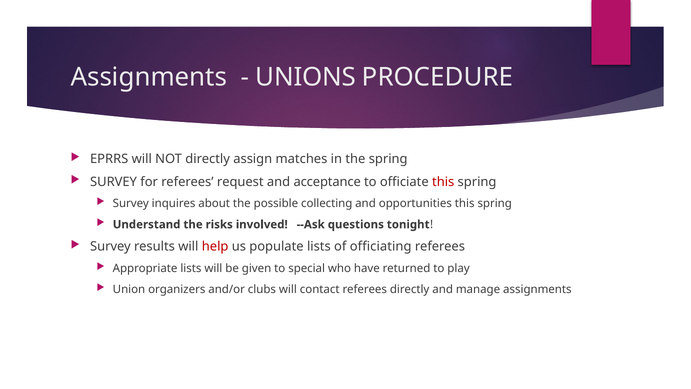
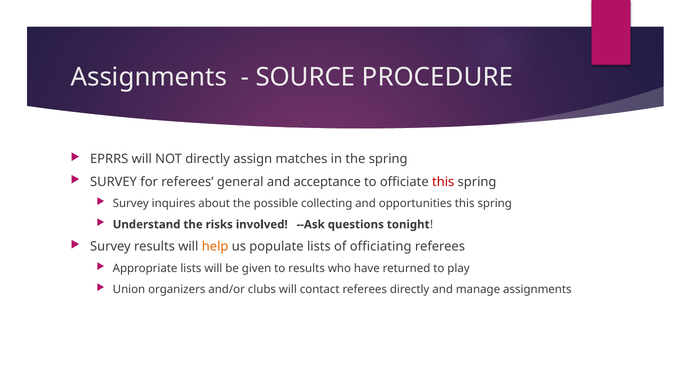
UNIONS: UNIONS -> SOURCE
request: request -> general
help colour: red -> orange
to special: special -> results
